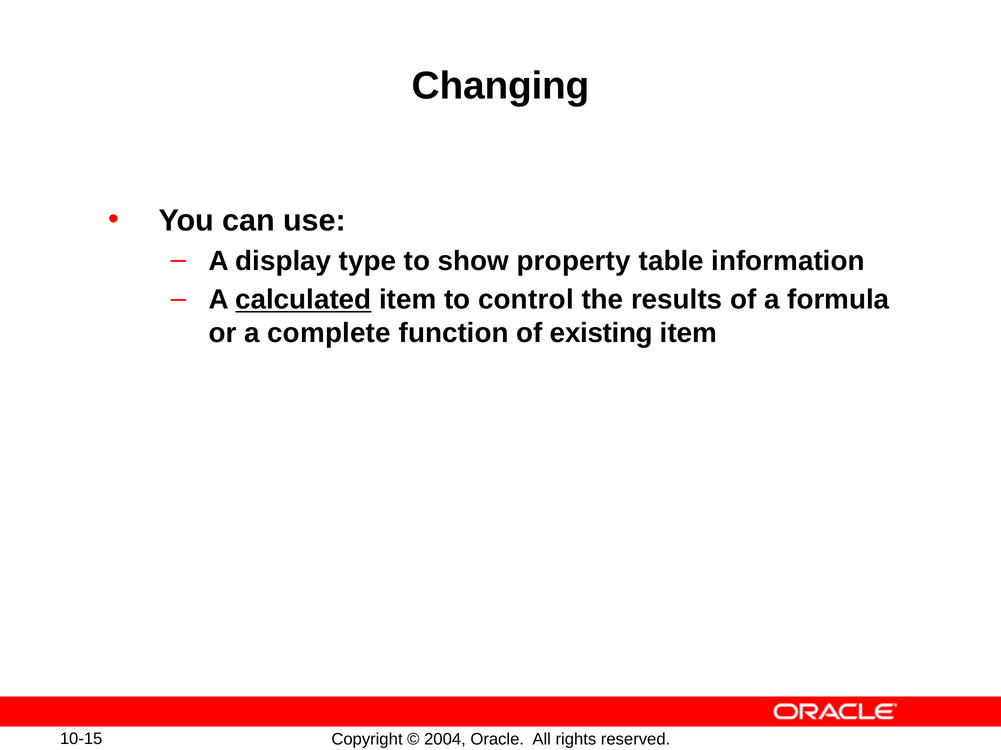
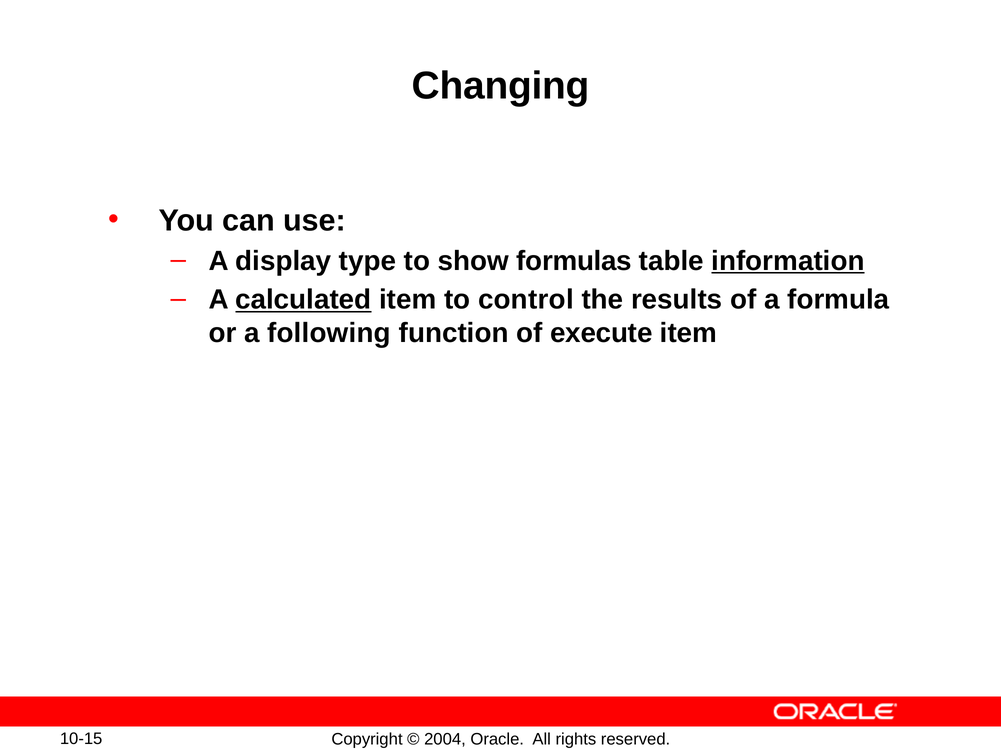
property: property -> formulas
information underline: none -> present
complete: complete -> following
existing: existing -> execute
